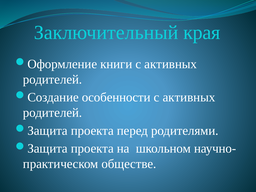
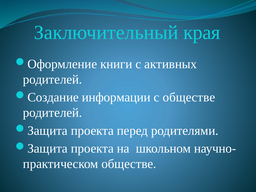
особенности: особенности -> информации
активных at (189, 97): активных -> обществе
